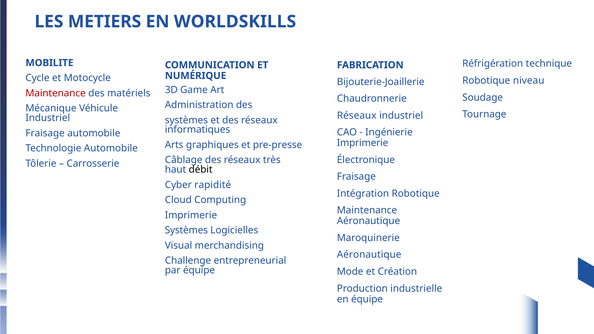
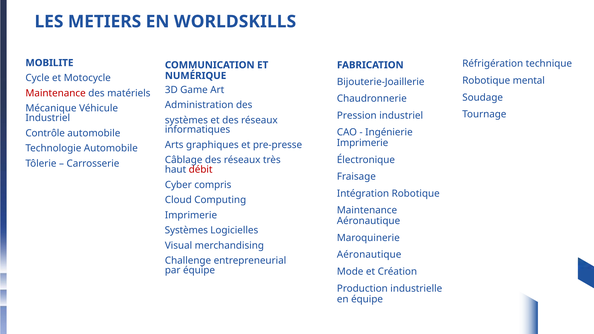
niveau: niveau -> mental
Réseaux at (357, 115): Réseaux -> Pression
Fraisage at (45, 133): Fraisage -> Contrôle
débit colour: black -> red
rapidité: rapidité -> compris
